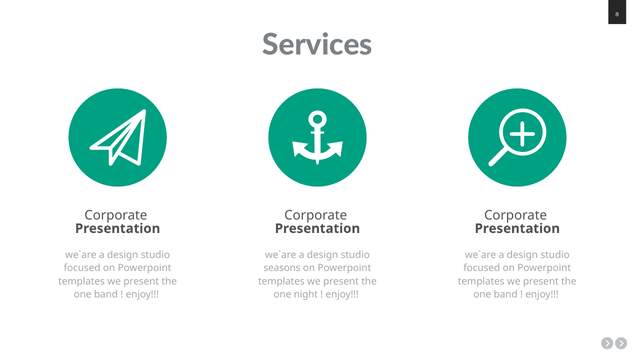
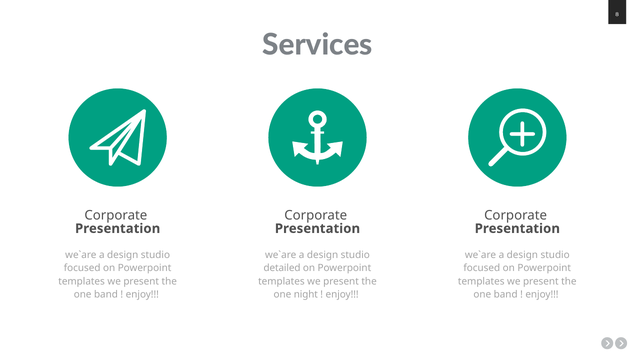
seasons: seasons -> detailed
